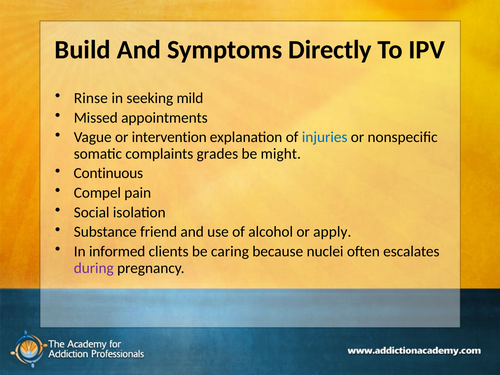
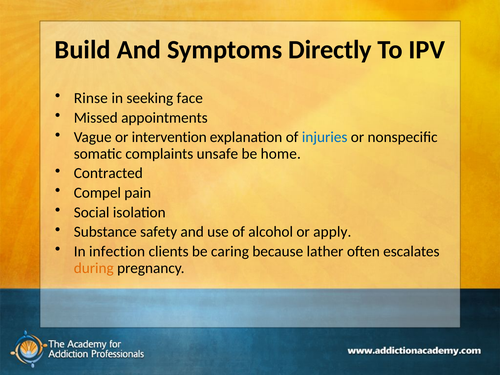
mild: mild -> face
grades: grades -> unsafe
might: might -> home
Continuous: Continuous -> Contracted
friend: friend -> safety
informed: informed -> infection
nuclei: nuclei -> lather
during colour: purple -> orange
